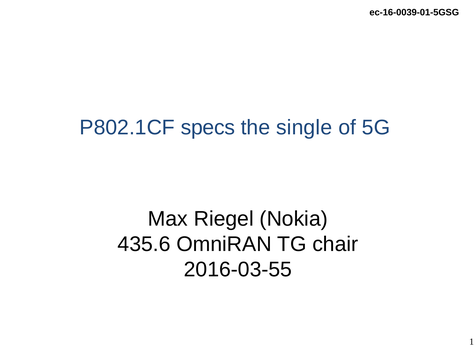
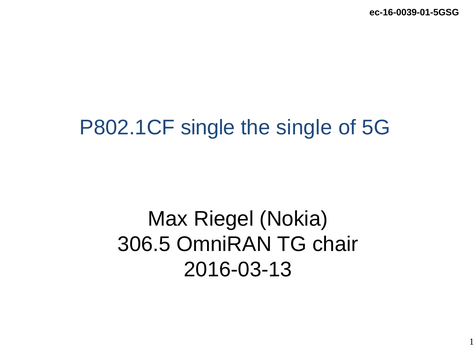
P802.1CF specs: specs -> single
435.6: 435.6 -> 306.5
2016-03-55: 2016-03-55 -> 2016-03-13
